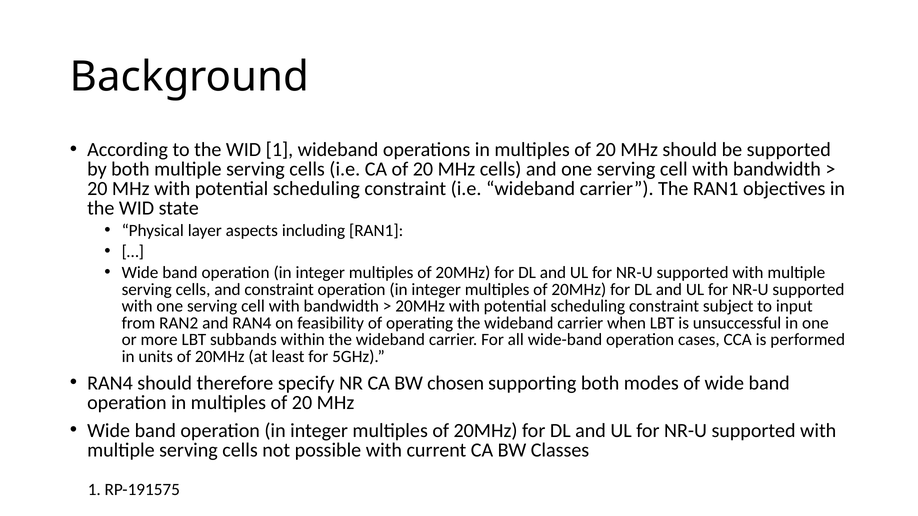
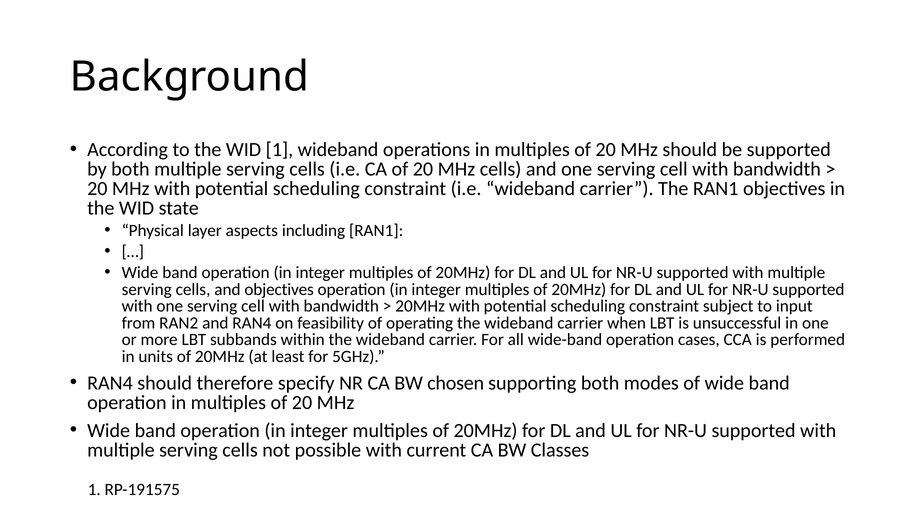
and constraint: constraint -> objectives
